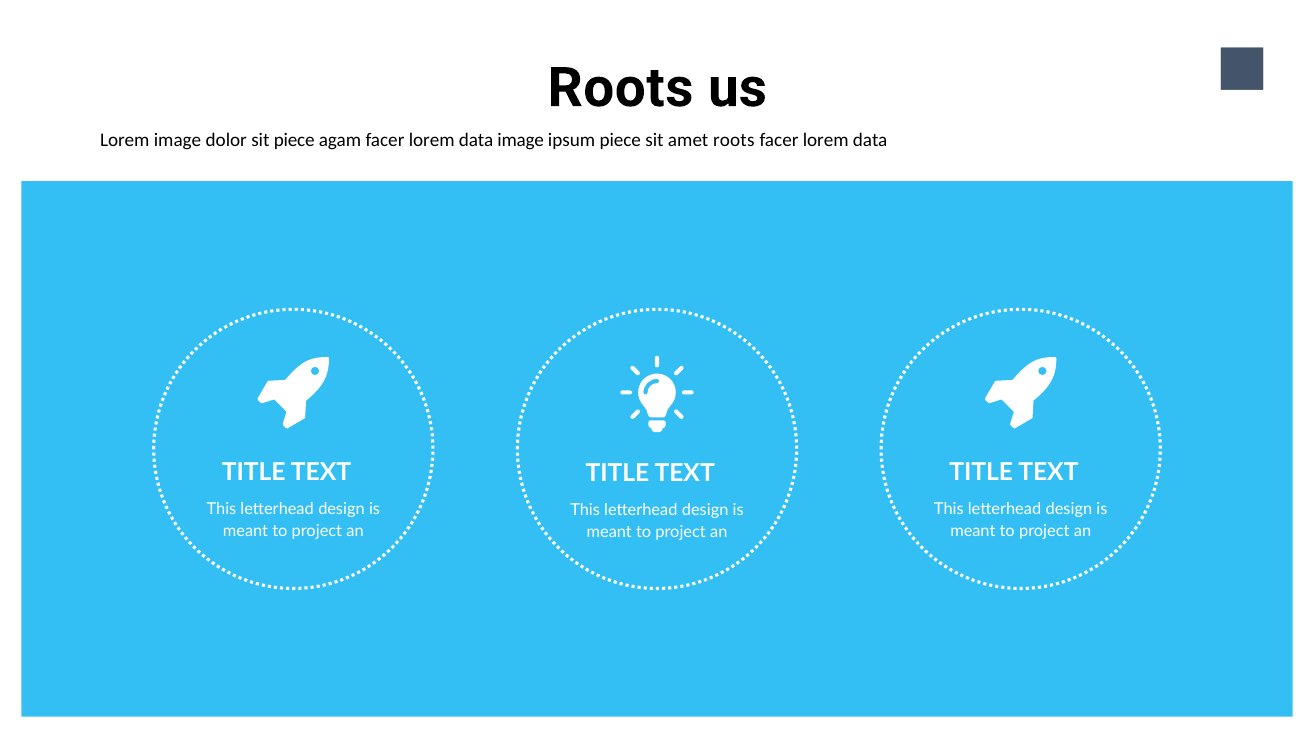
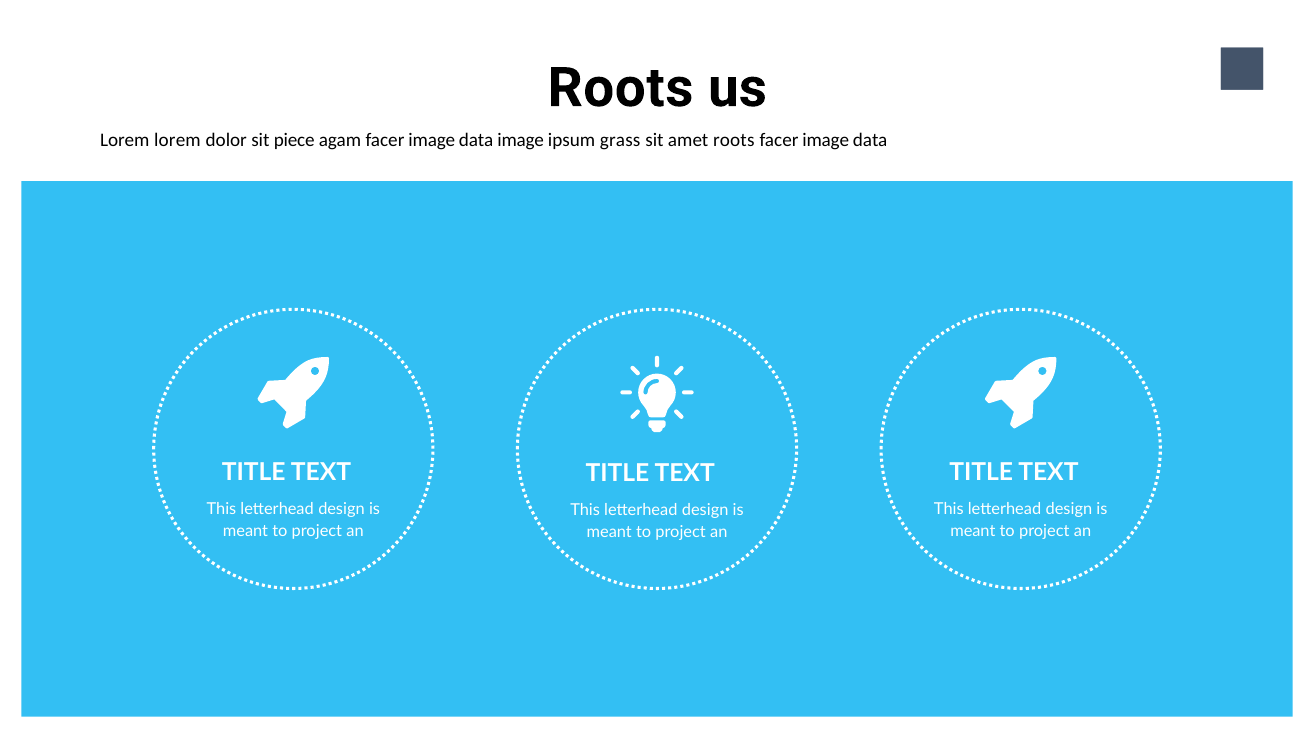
Lorem image: image -> lorem
agam facer lorem: lorem -> image
ipsum piece: piece -> grass
lorem at (826, 140): lorem -> image
